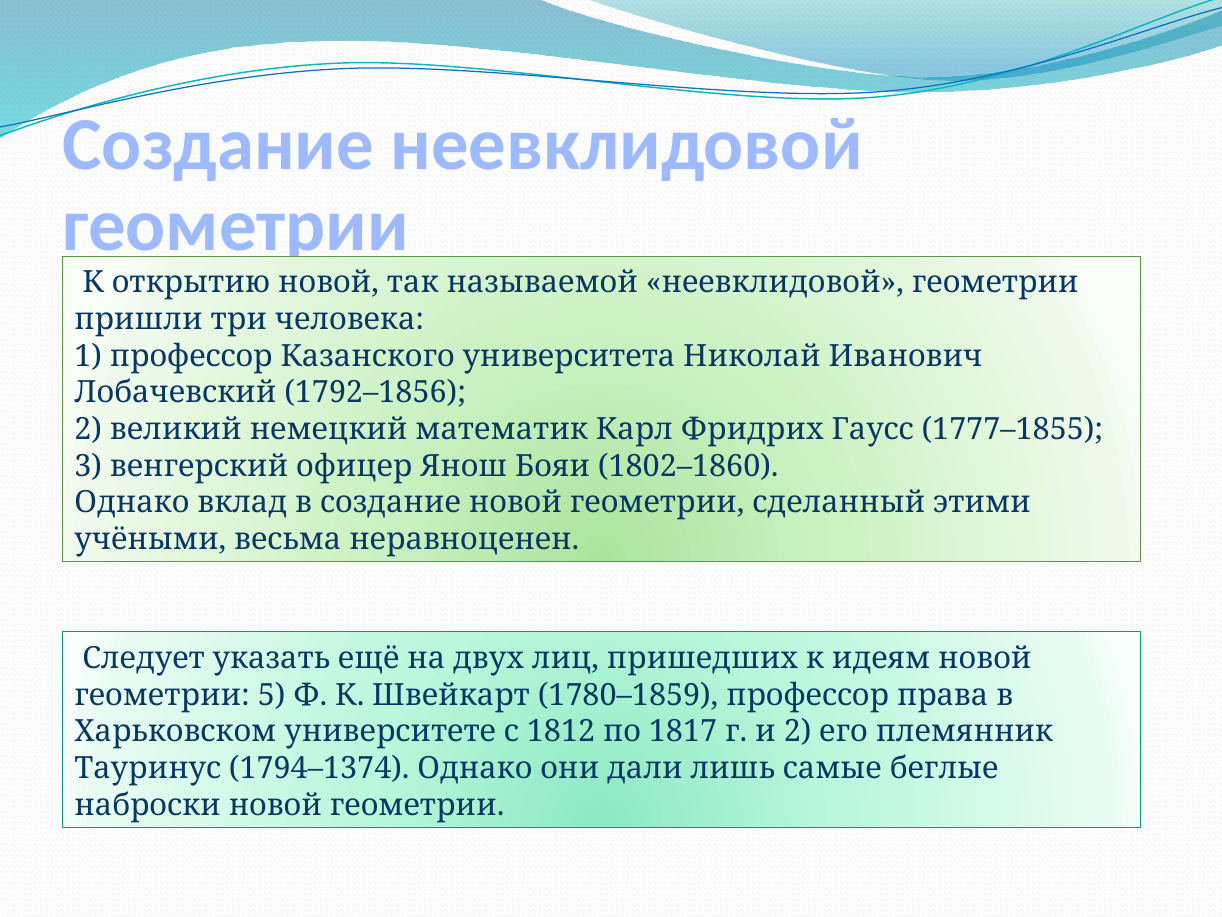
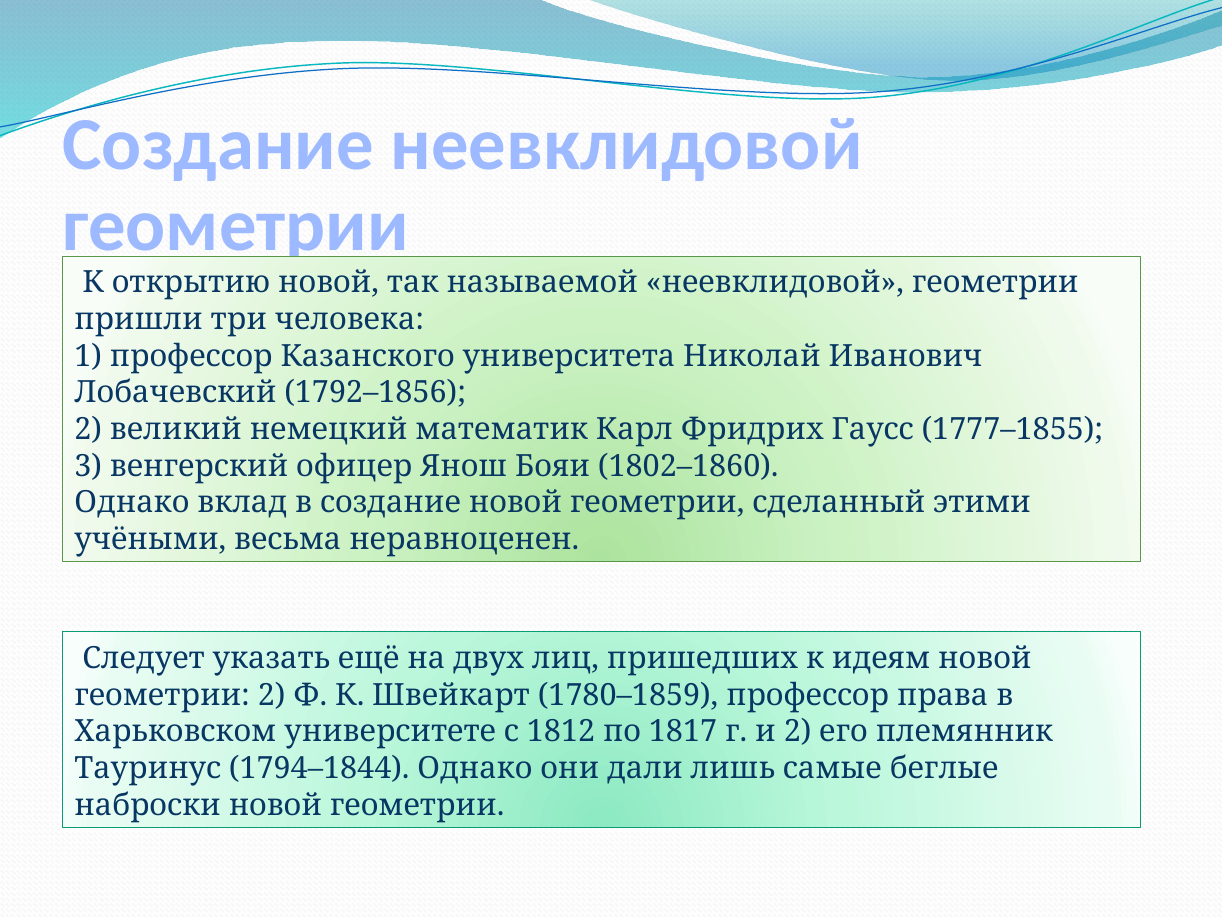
геометрии 5: 5 -> 2
1794–1374: 1794–1374 -> 1794–1844
